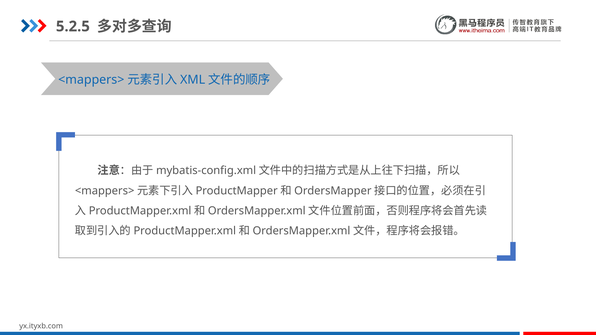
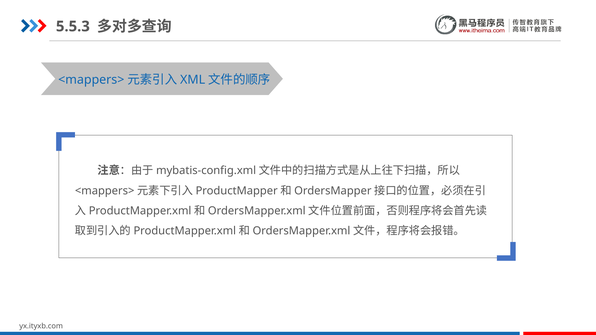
5.2.5: 5.2.5 -> 5.5.3
